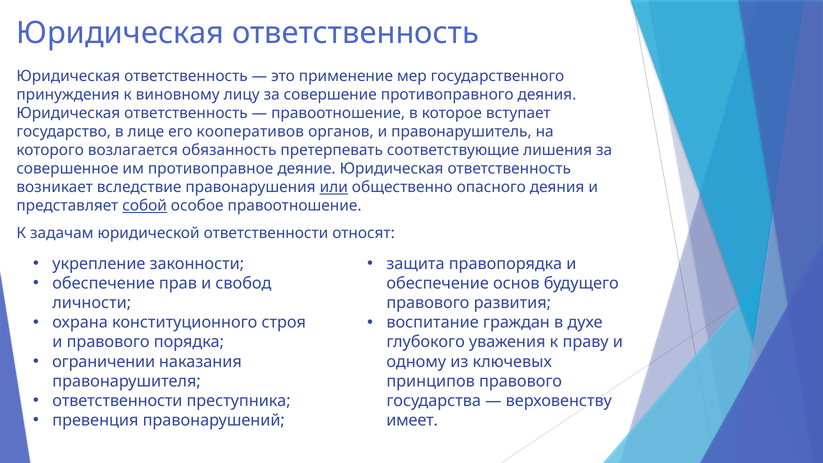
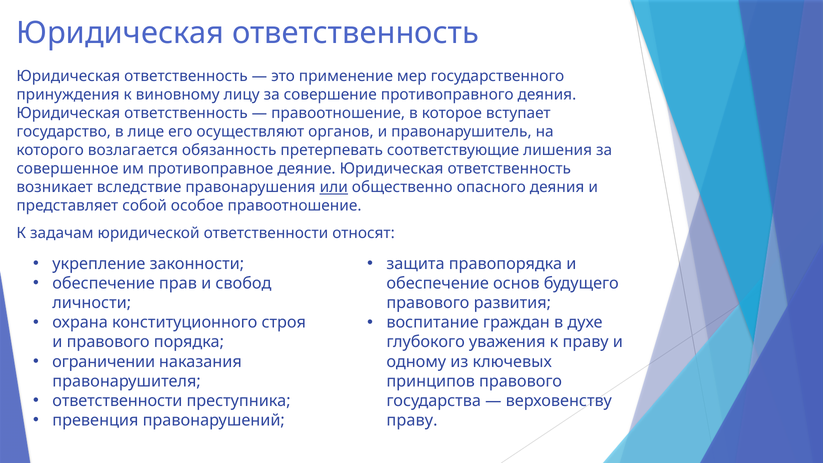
кооперативов: кооперативов -> осуществляют
собой underline: present -> none
имеет at (412, 420): имеет -> праву
